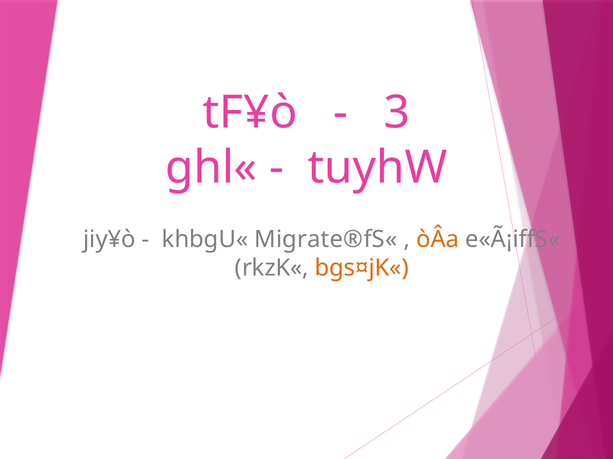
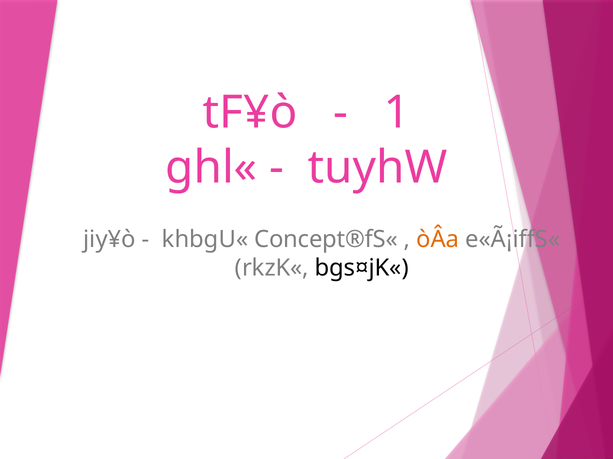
3: 3 -> 1
Migrate®fS«: Migrate®fS« -> Concept®fS«
bgs¤jK« colour: orange -> black
